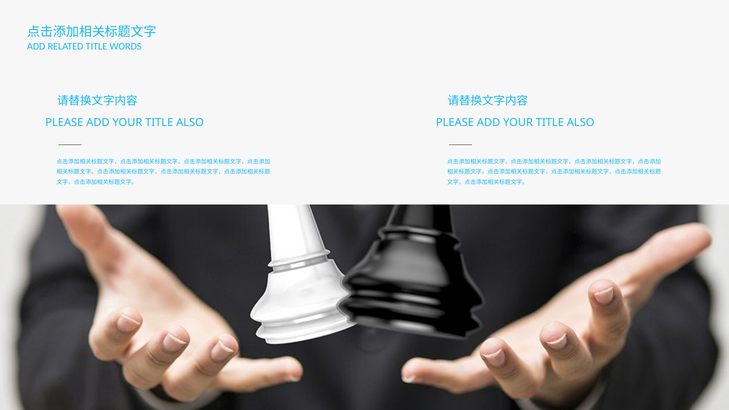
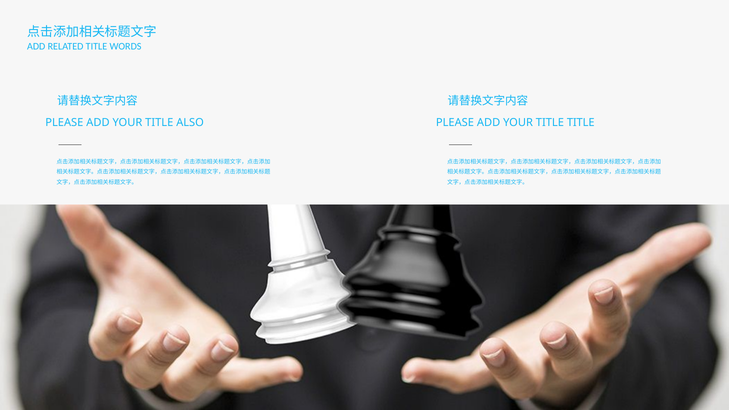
ALSO at (581, 122): ALSO -> TITLE
